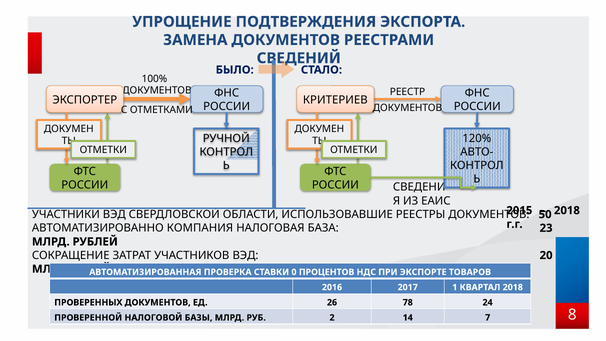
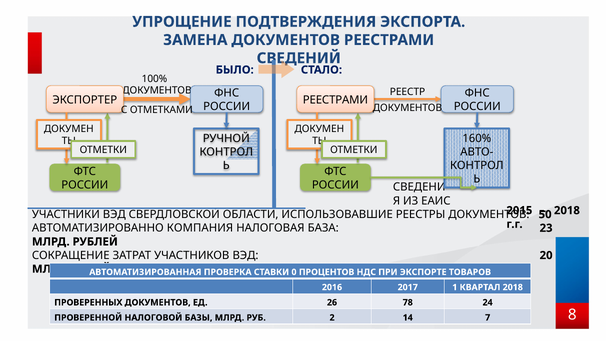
КРИТЕРИЕВ at (335, 100): КРИТЕРИЕВ -> РЕЕСТРАМИ
120%: 120% -> 160%
